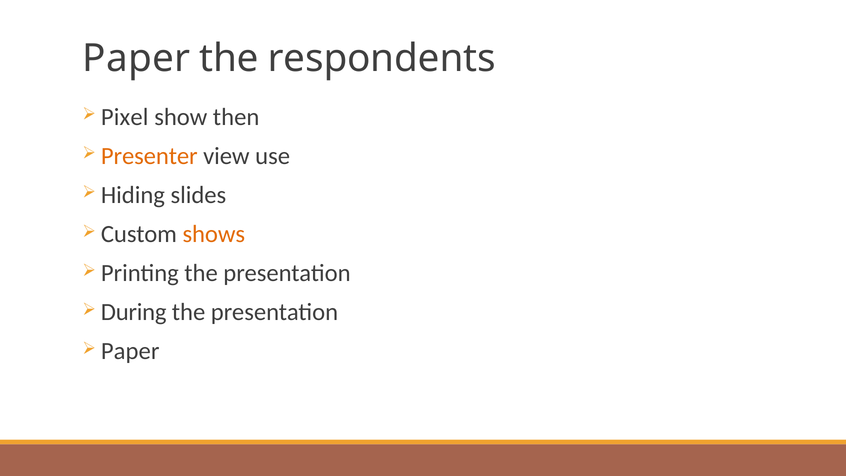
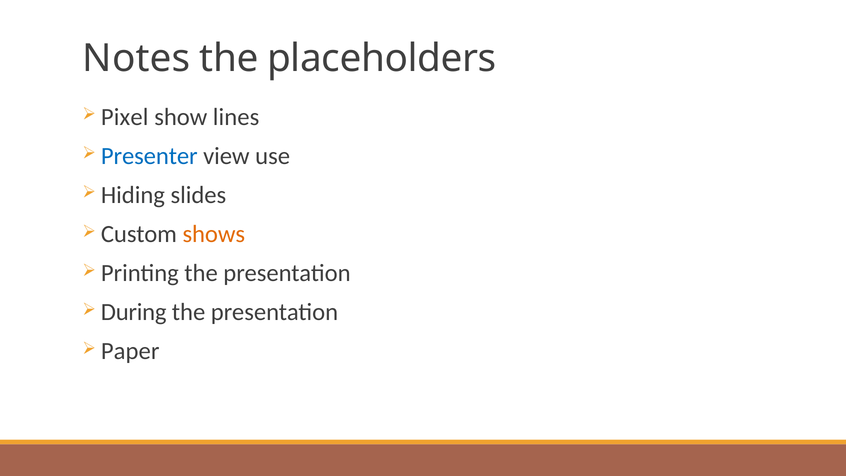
Paper at (136, 58): Paper -> Notes
respondents: respondents -> placeholders
then: then -> lines
Presenter colour: orange -> blue
